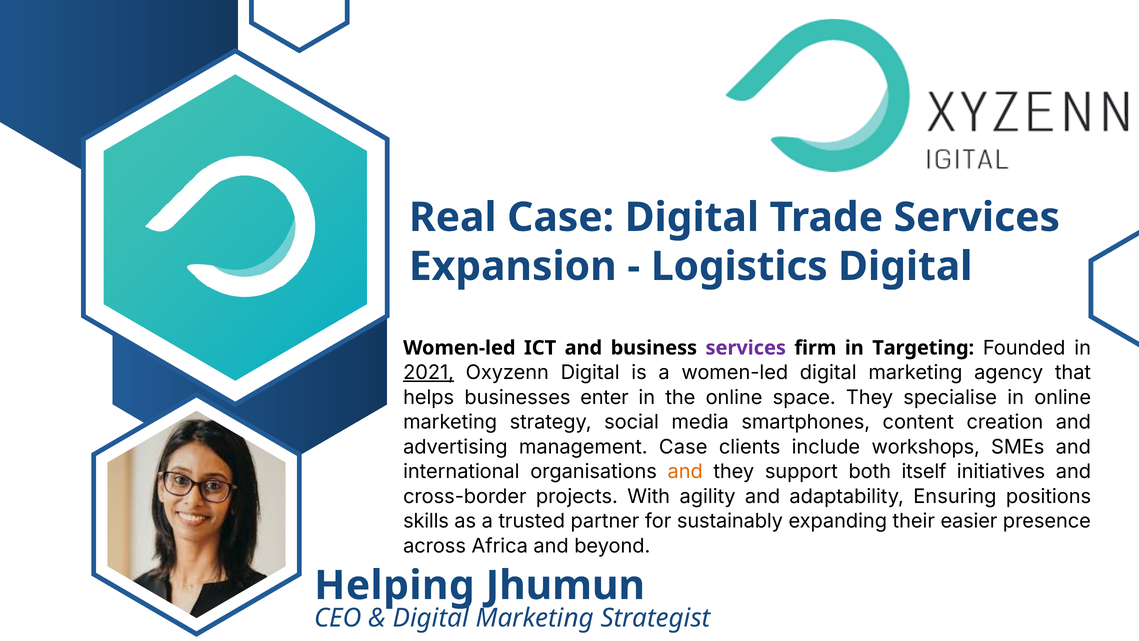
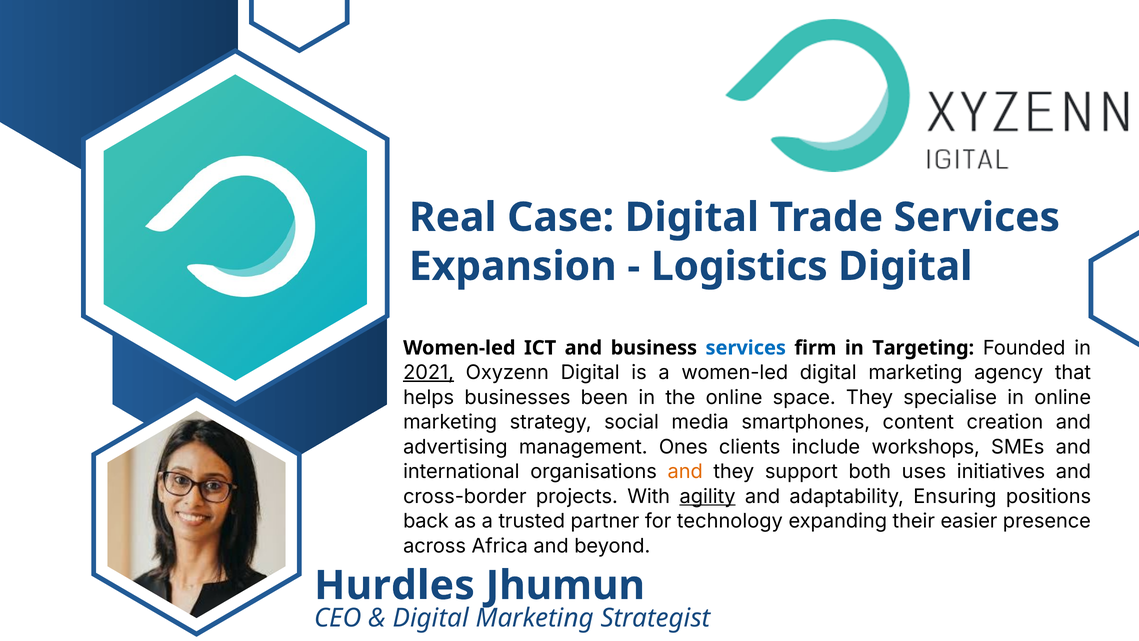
services at (746, 348) colour: purple -> blue
enter: enter -> been
management Case: Case -> Ones
itself: itself -> uses
agility underline: none -> present
skills: skills -> back
sustainably: sustainably -> technology
Helping: Helping -> Hurdles
